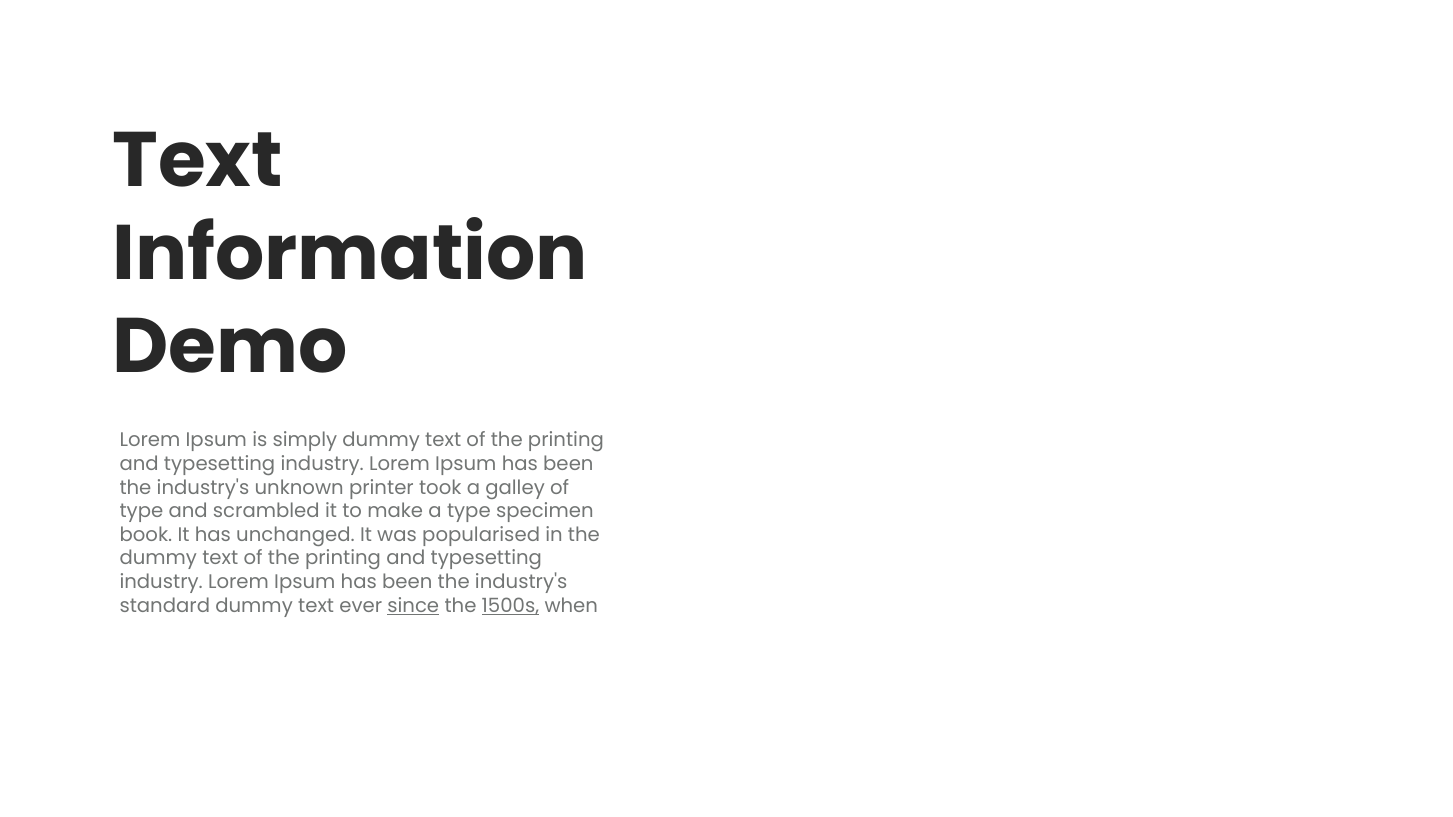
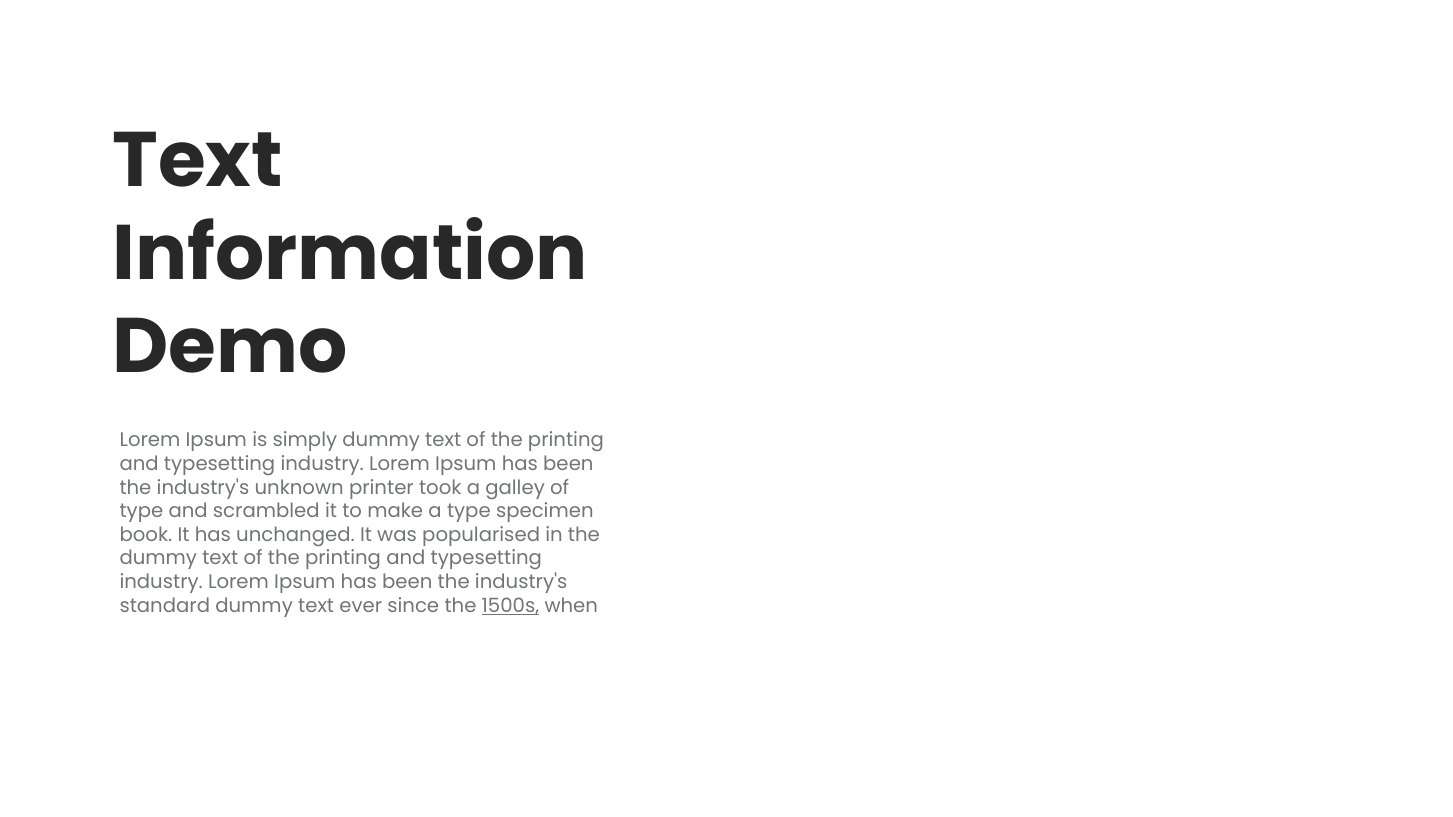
since underline: present -> none
